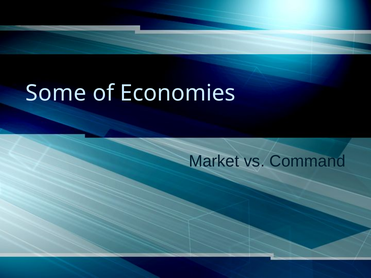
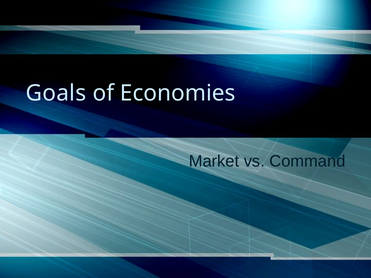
Some: Some -> Goals
